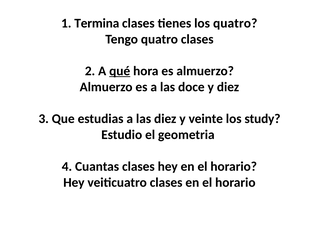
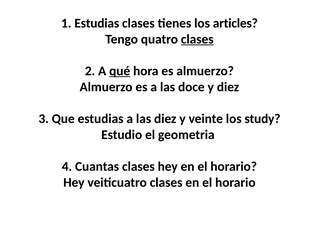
1 Termina: Termina -> Estudias
los quatro: quatro -> articles
clases at (197, 39) underline: none -> present
